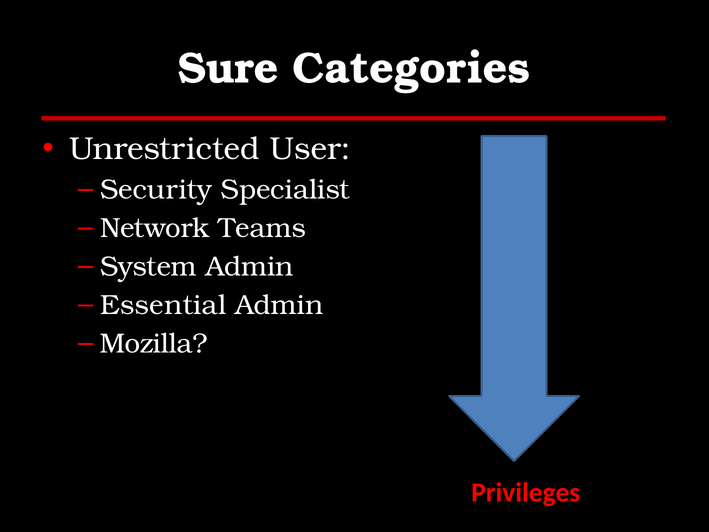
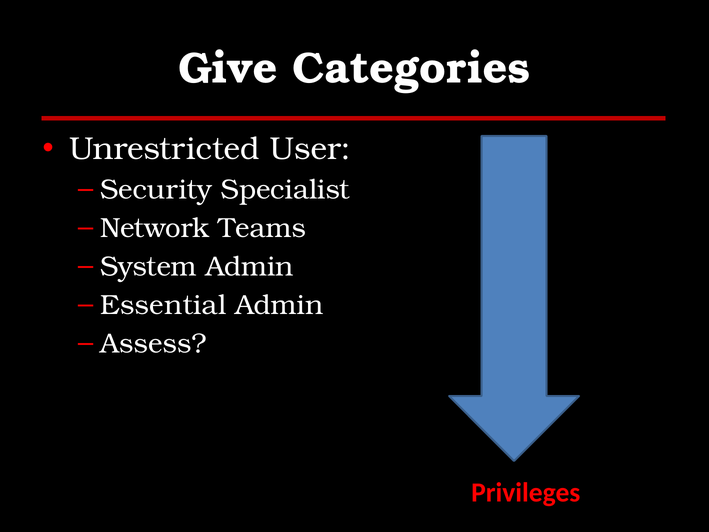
Sure: Sure -> Give
Mozilla: Mozilla -> Assess
